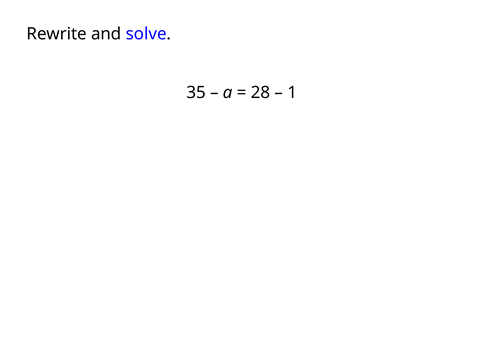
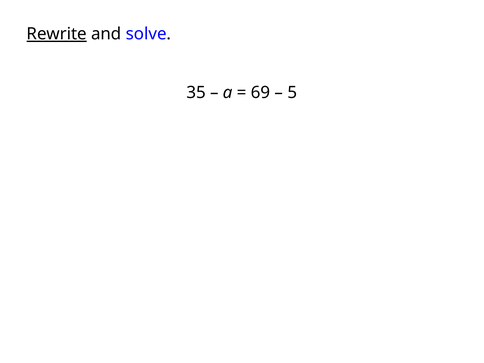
Rewrite underline: none -> present
28: 28 -> 69
1: 1 -> 5
